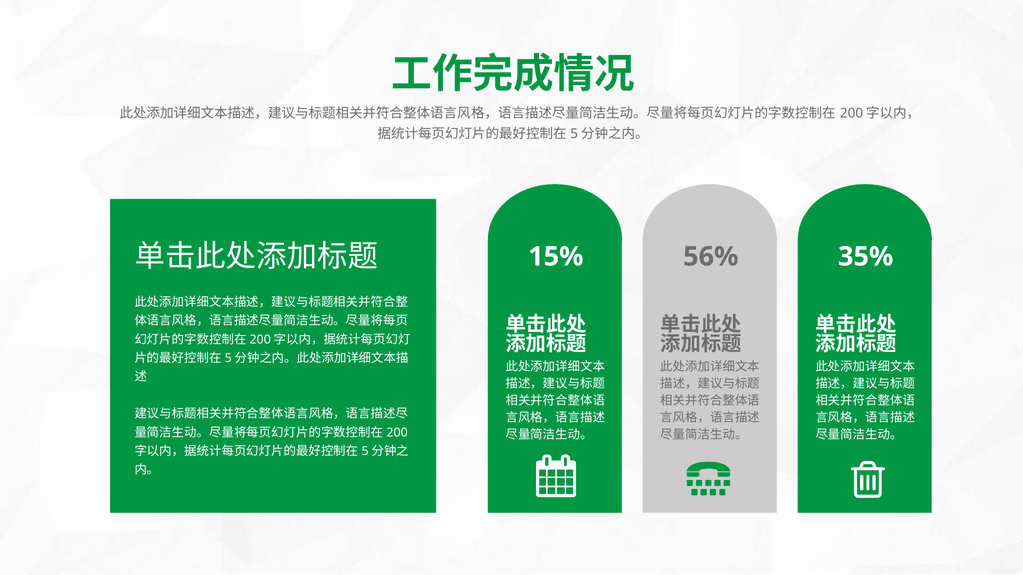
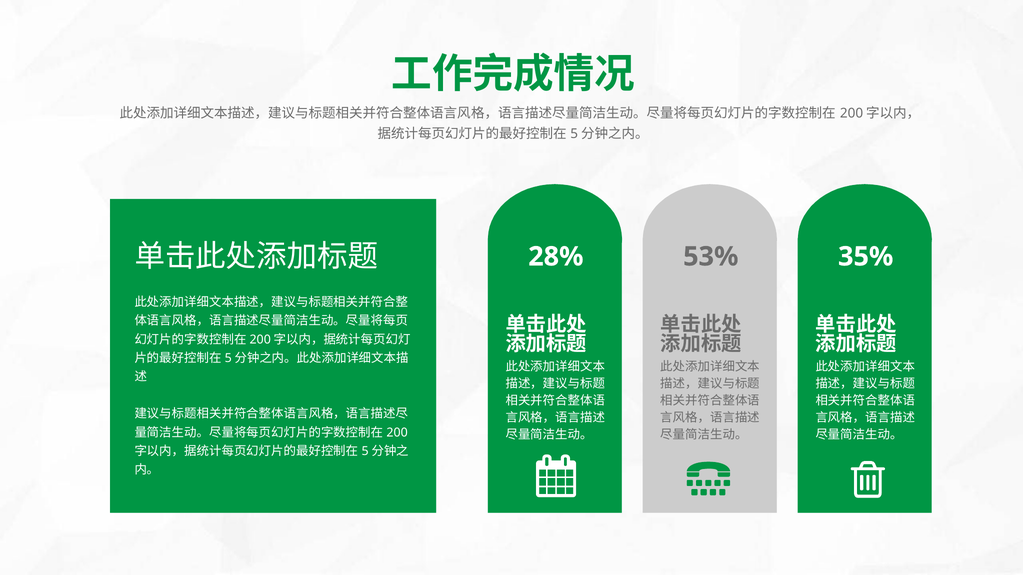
56%: 56% -> 53%
15%: 15% -> 28%
